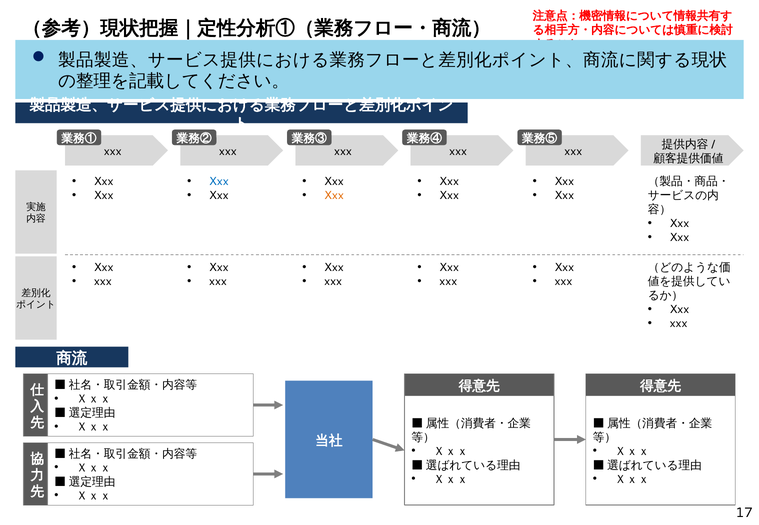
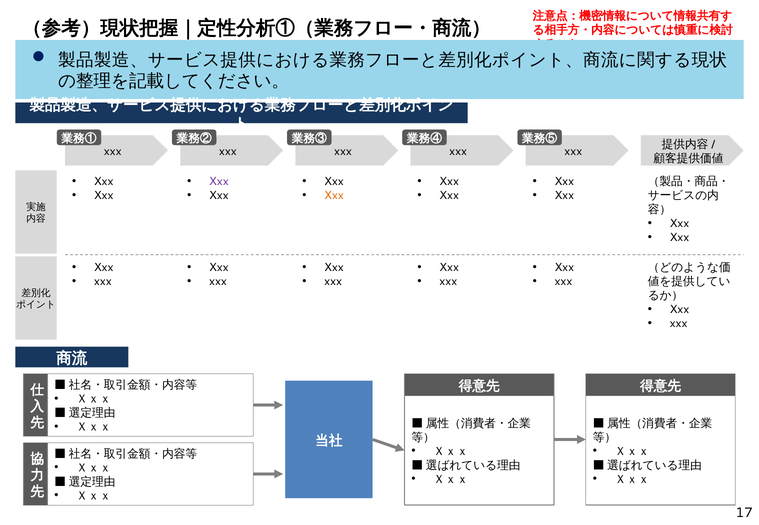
Xxx at (219, 182) colour: blue -> purple
